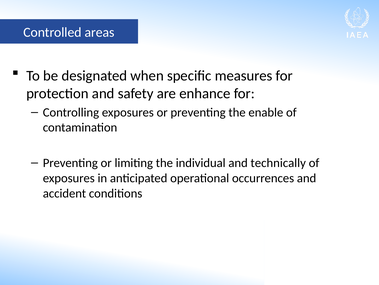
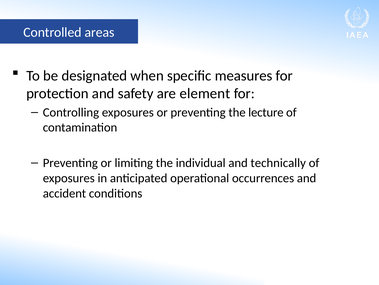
enhance: enhance -> element
enable: enable -> lecture
